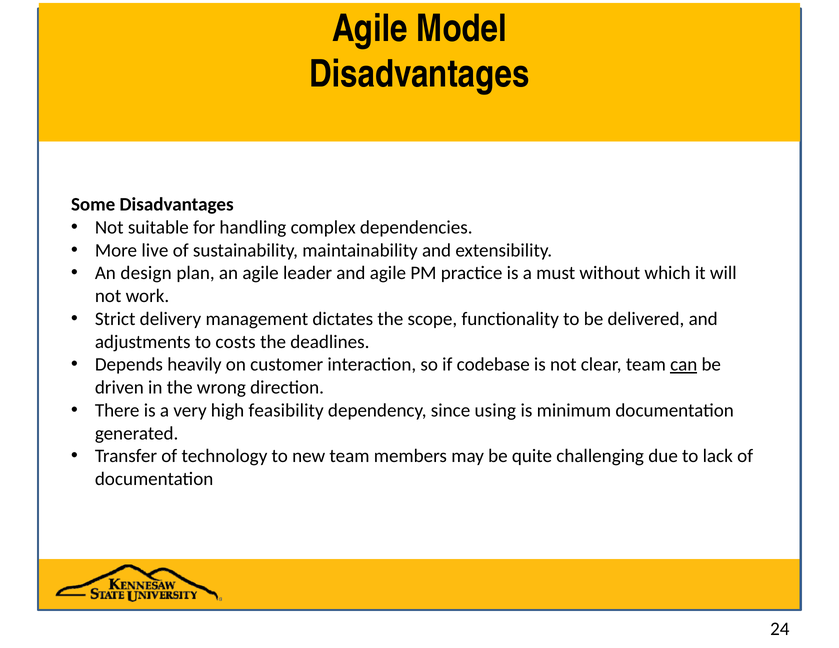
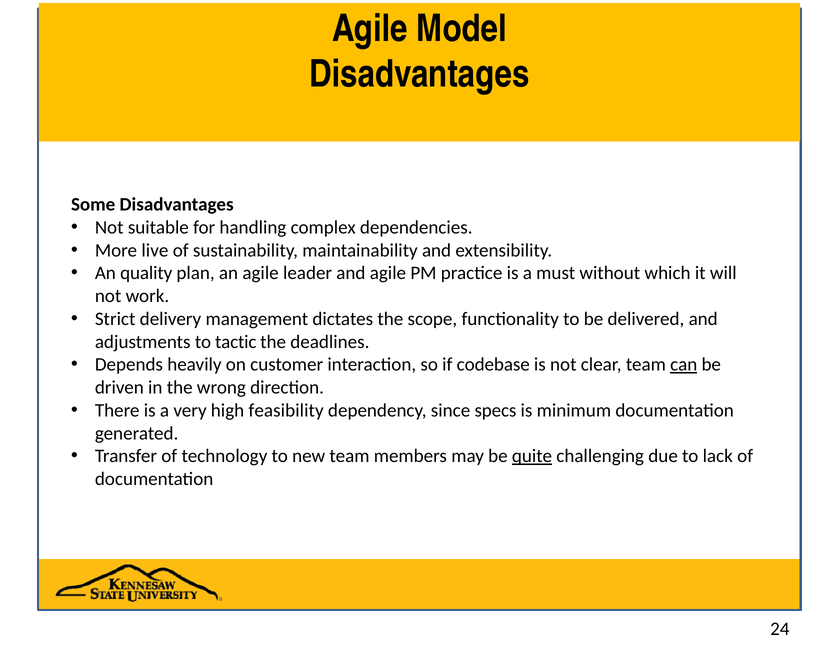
design: design -> quality
costs: costs -> tactic
using: using -> specs
quite underline: none -> present
